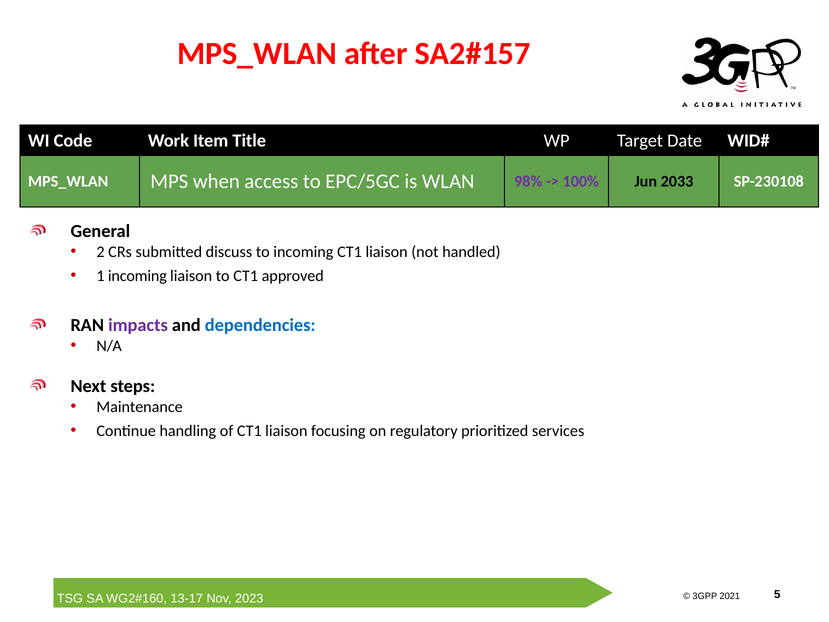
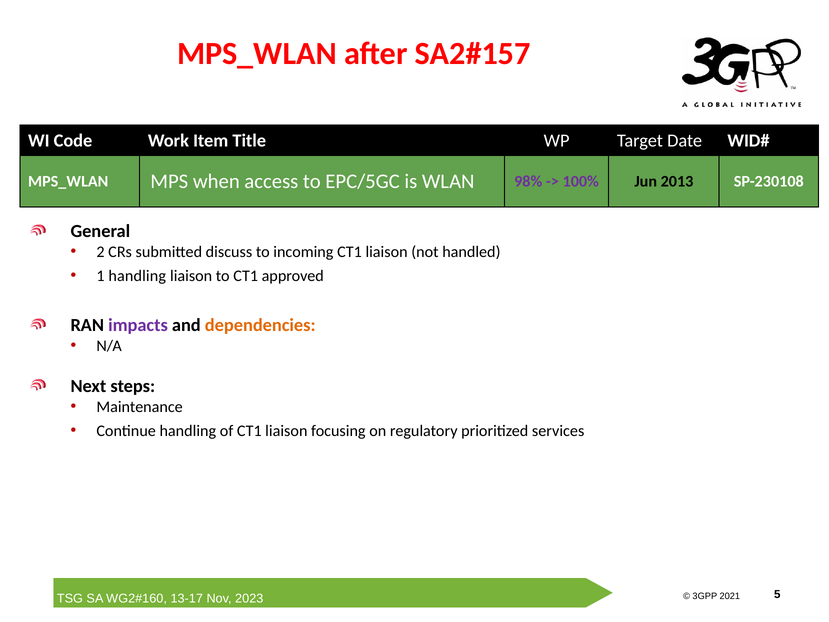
2033: 2033 -> 2013
1 incoming: incoming -> handling
dependencies colour: blue -> orange
